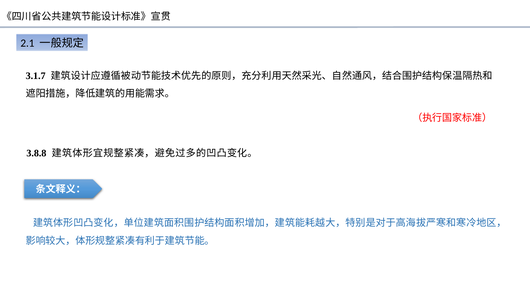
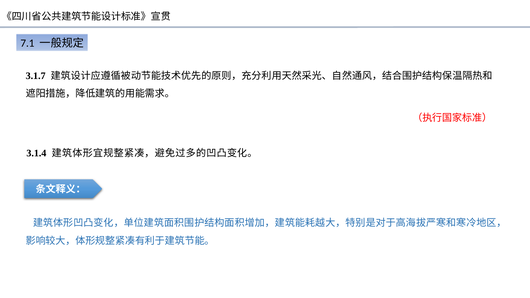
2.1: 2.1 -> 7.1
3.8.8: 3.8.8 -> 3.1.4
